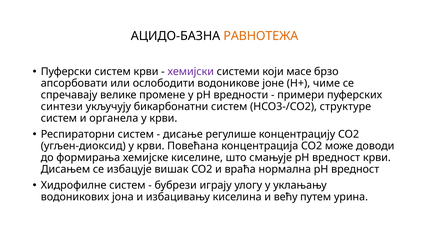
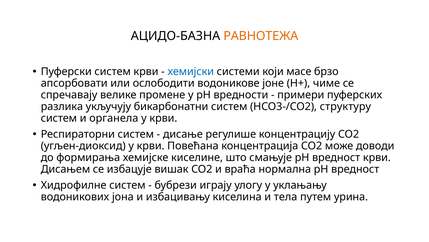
хемијски colour: purple -> blue
синтези: синтези -> разлика
структуре: структуре -> структуру
већу: већу -> тела
